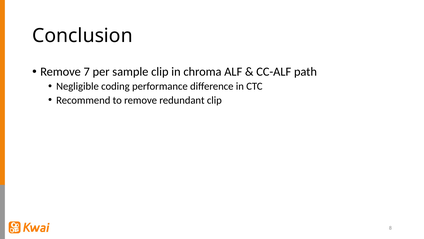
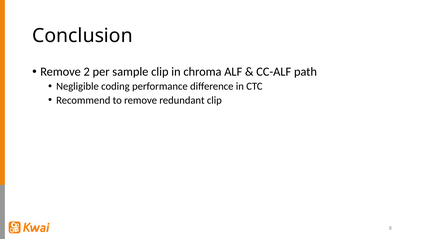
7: 7 -> 2
